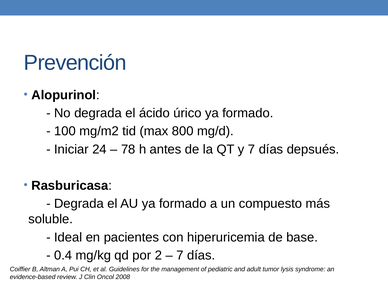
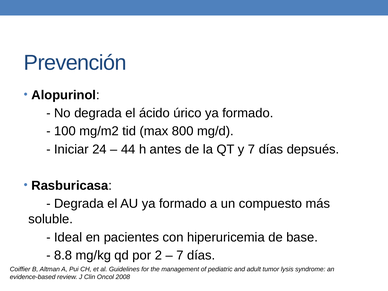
78: 78 -> 44
0.4: 0.4 -> 8.8
